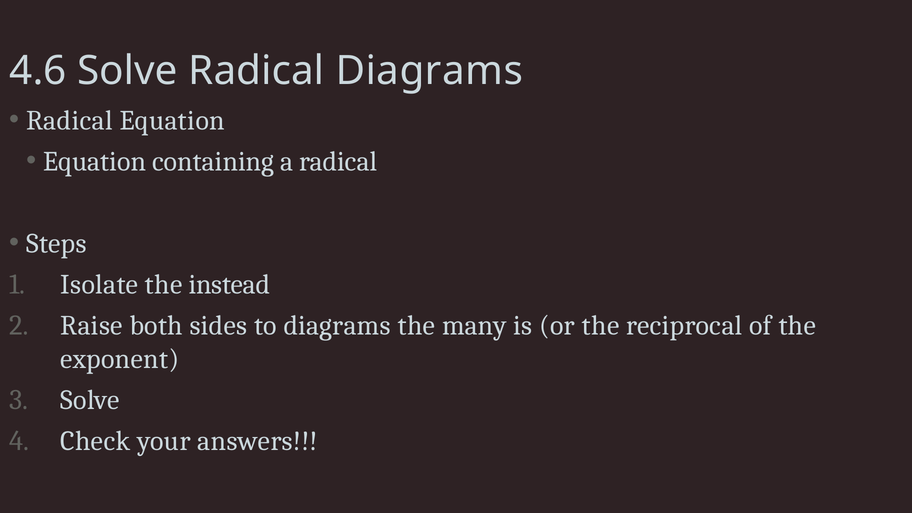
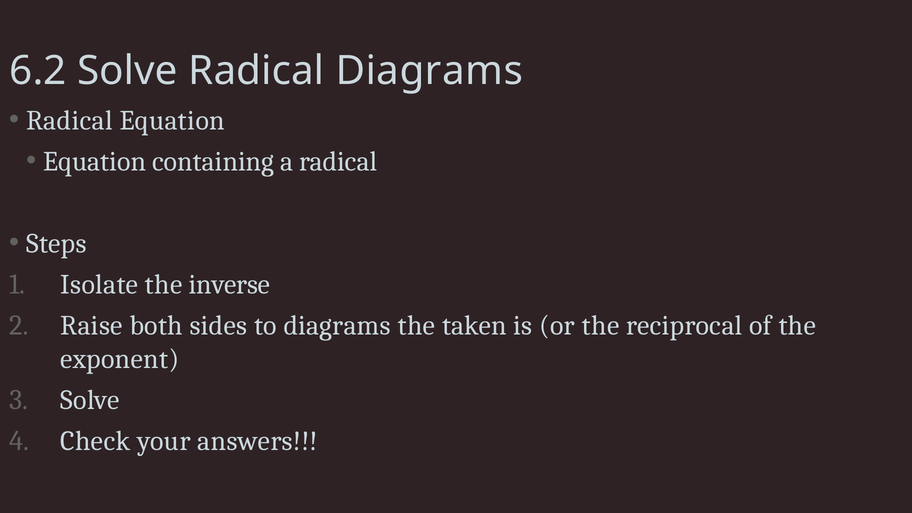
4.6: 4.6 -> 6.2
instead: instead -> inverse
many: many -> taken
